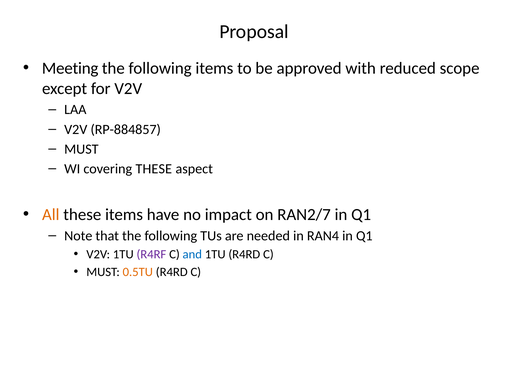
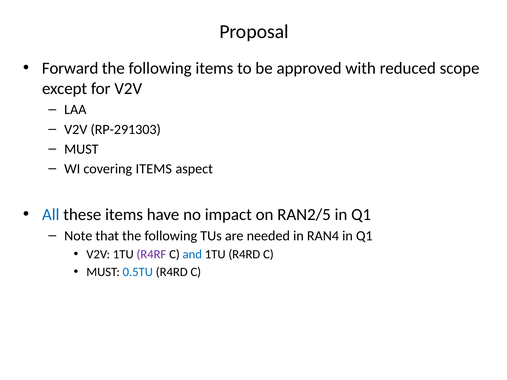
Meeting: Meeting -> Forward
RP-884857: RP-884857 -> RP-291303
covering THESE: THESE -> ITEMS
All colour: orange -> blue
RAN2/7: RAN2/7 -> RAN2/5
0.5TU colour: orange -> blue
